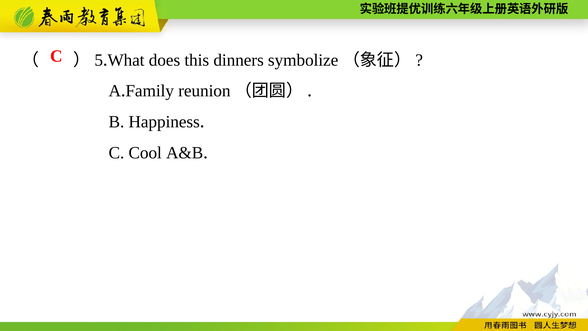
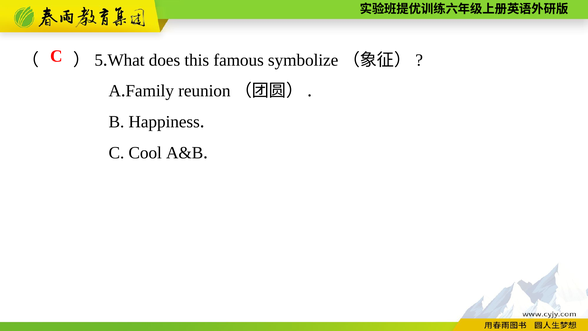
dinners: dinners -> famous
